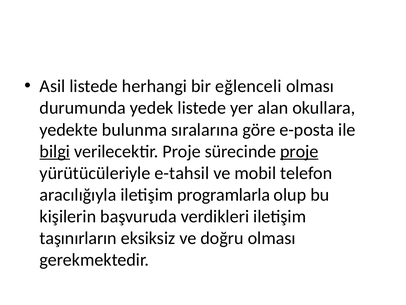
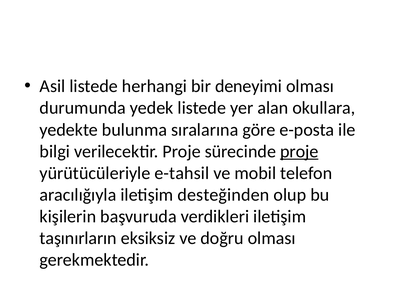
eğlenceli: eğlenceli -> deneyimi
bilgi underline: present -> none
programlarla: programlarla -> desteğinden
